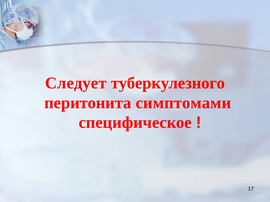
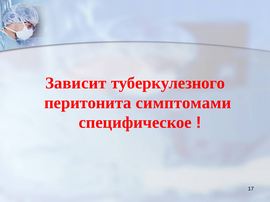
Следует: Следует -> Зависит
